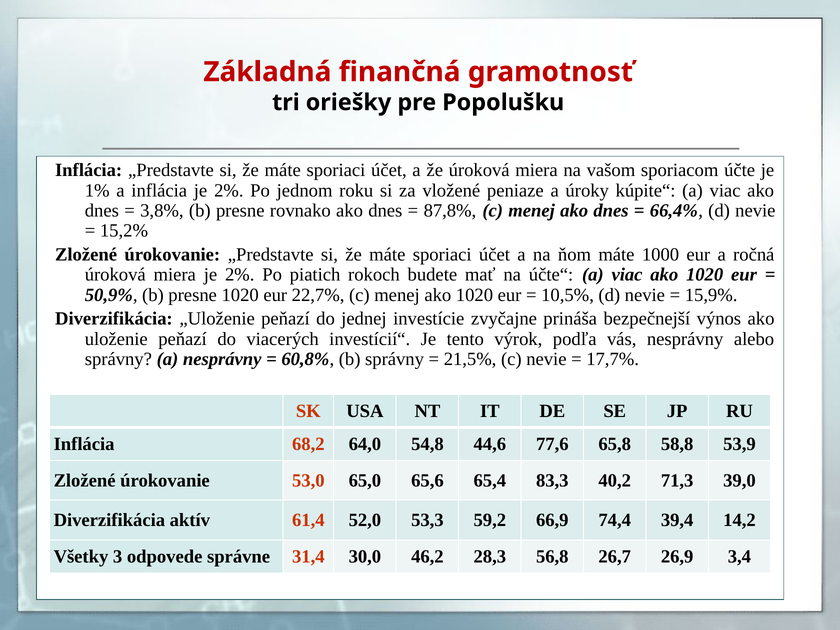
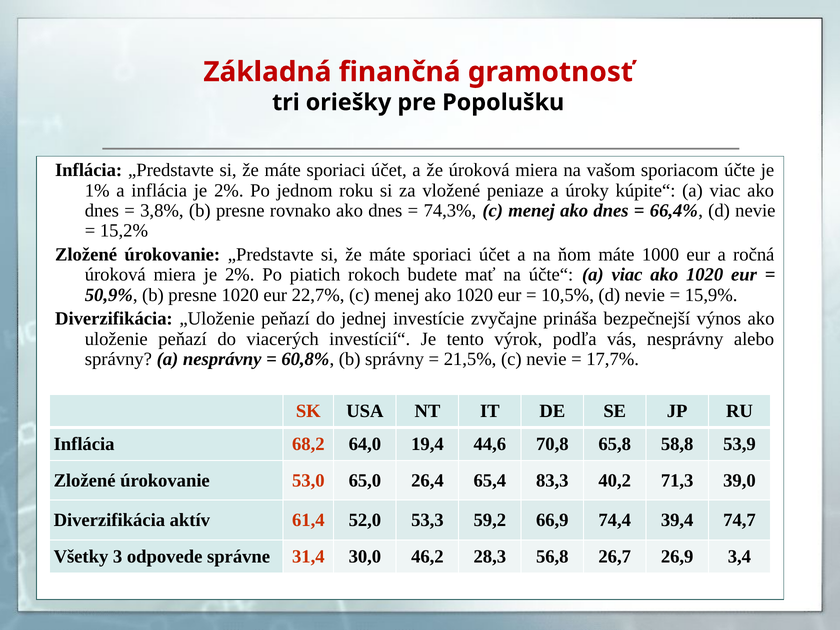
87,8%: 87,8% -> 74,3%
54,8: 54,8 -> 19,4
77,6: 77,6 -> 70,8
65,6: 65,6 -> 26,4
14,2: 14,2 -> 74,7
